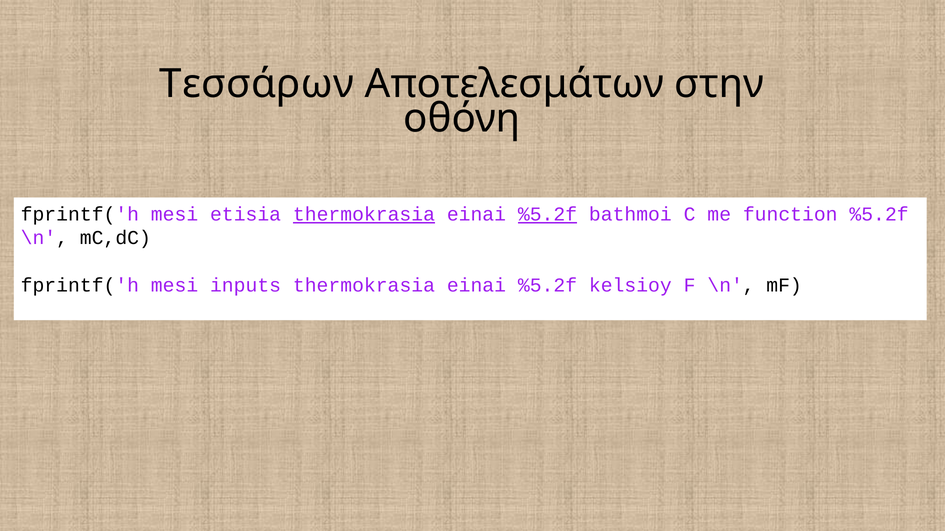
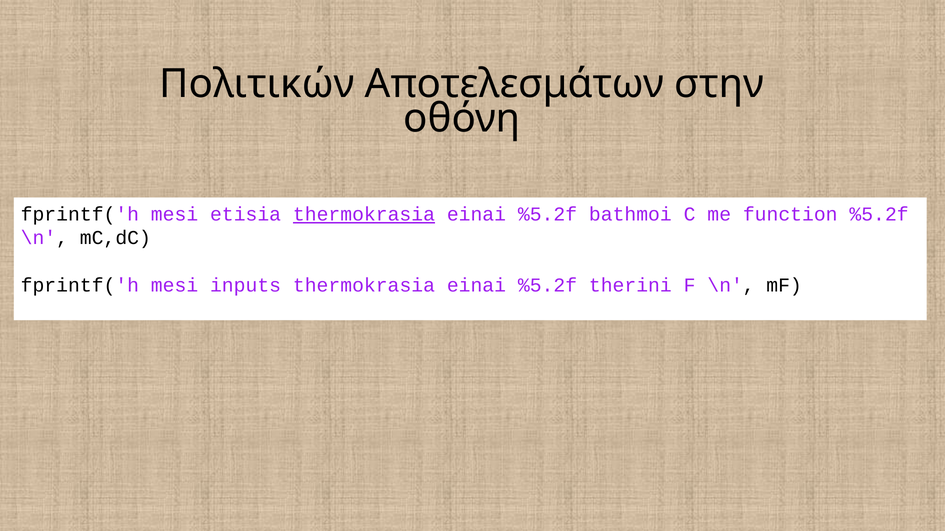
Τεσσάρων: Τεσσάρων -> Πολιτικών
%5.2f at (548, 214) underline: present -> none
kelsioy: kelsioy -> therini
